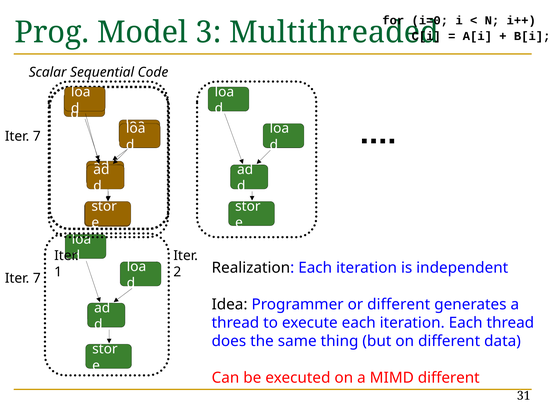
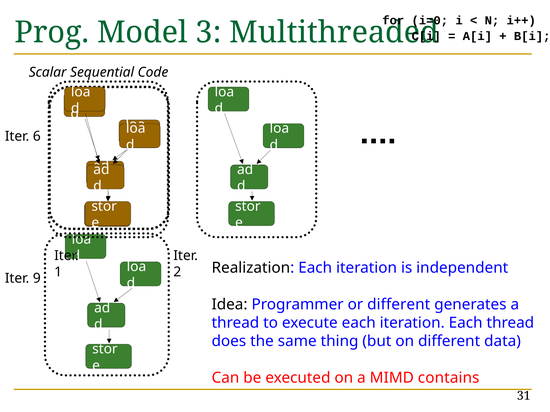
7 at (37, 137): 7 -> 6
7 at (37, 279): 7 -> 9
MIMD different: different -> contains
